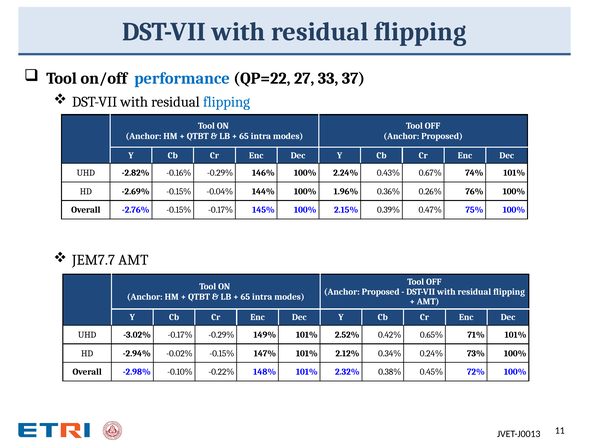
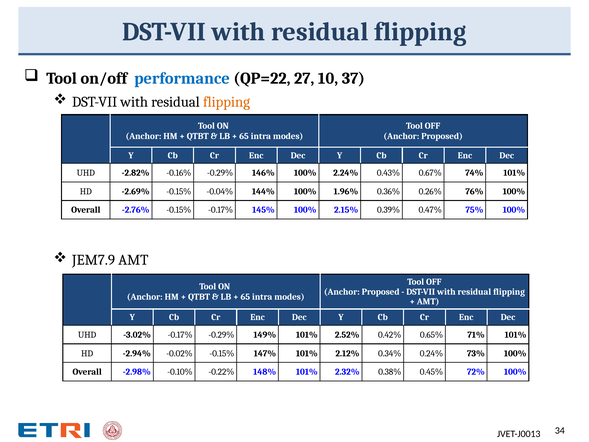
33: 33 -> 10
flipping at (226, 102) colour: blue -> orange
JEM7.7: JEM7.7 -> JEM7.9
11: 11 -> 34
